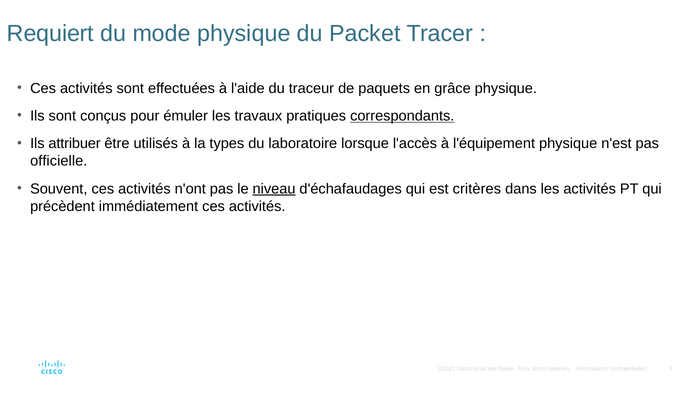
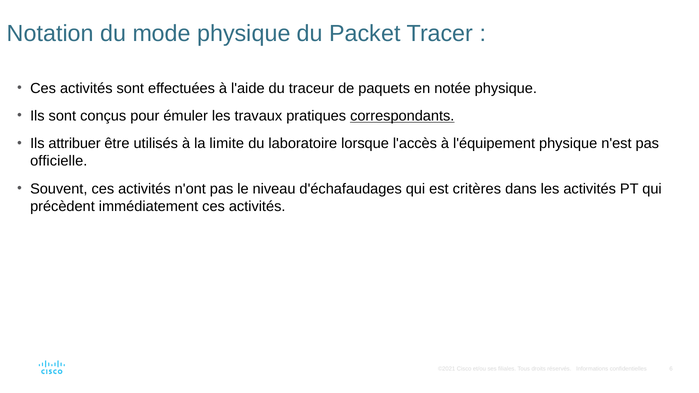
Requiert: Requiert -> Notation
grâce: grâce -> notée
types: types -> limite
niveau underline: present -> none
